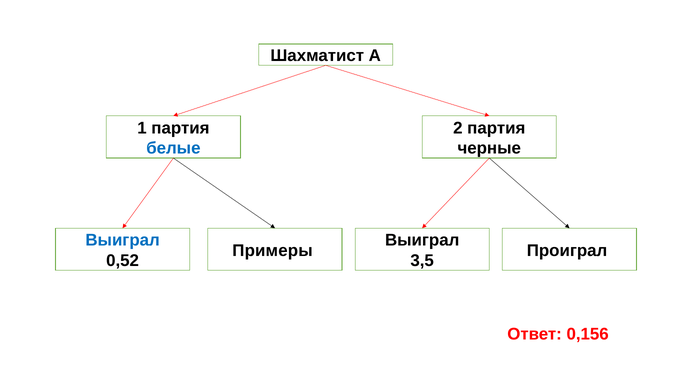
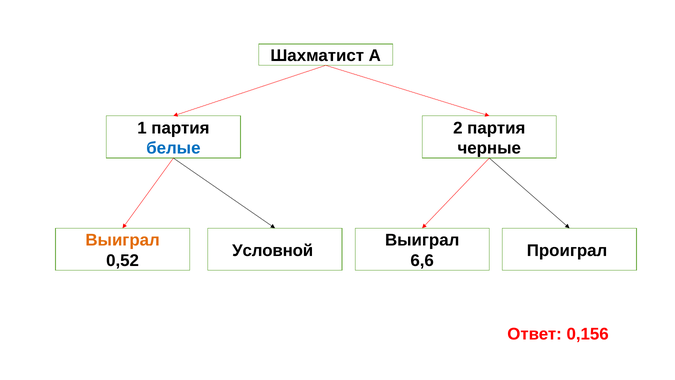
Выиграл at (123, 240) colour: blue -> orange
Примеры: Примеры -> Условной
3,5: 3,5 -> 6,6
